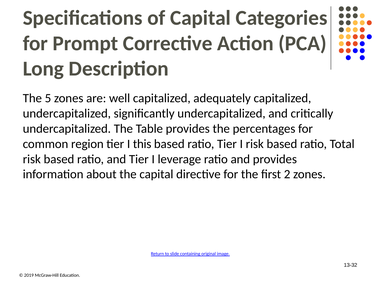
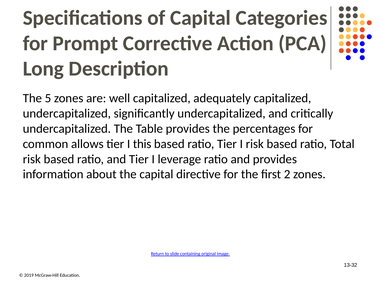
region: region -> allows
